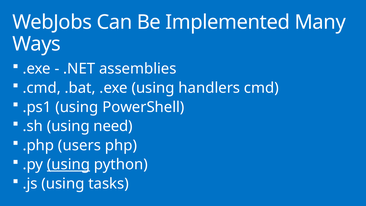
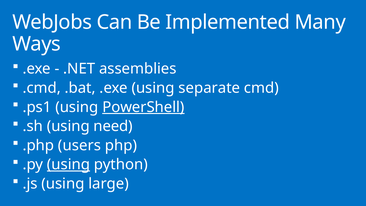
handlers: handlers -> separate
PowerShell underline: none -> present
tasks: tasks -> large
